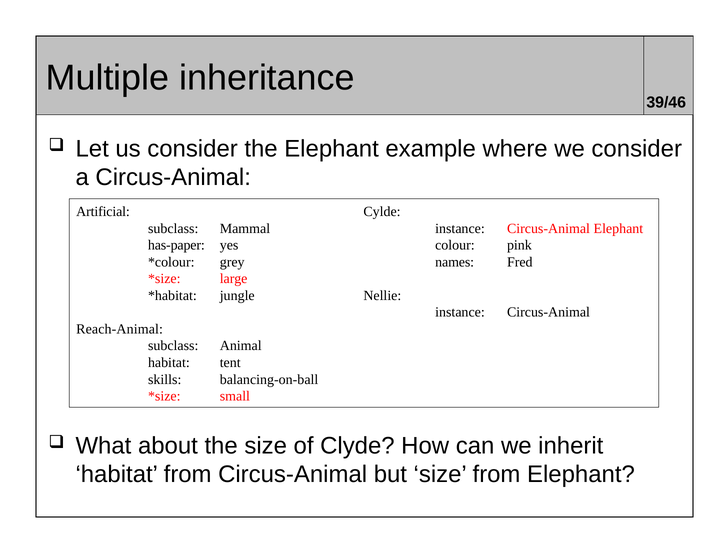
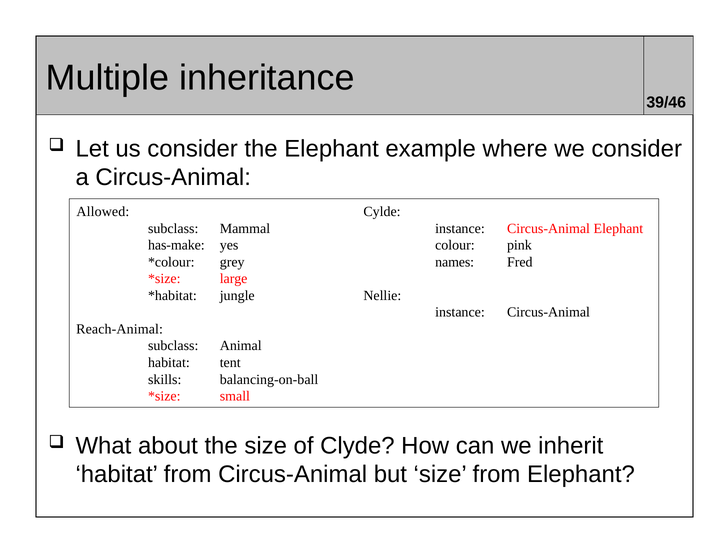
Artificial: Artificial -> Allowed
has-paper: has-paper -> has-make
